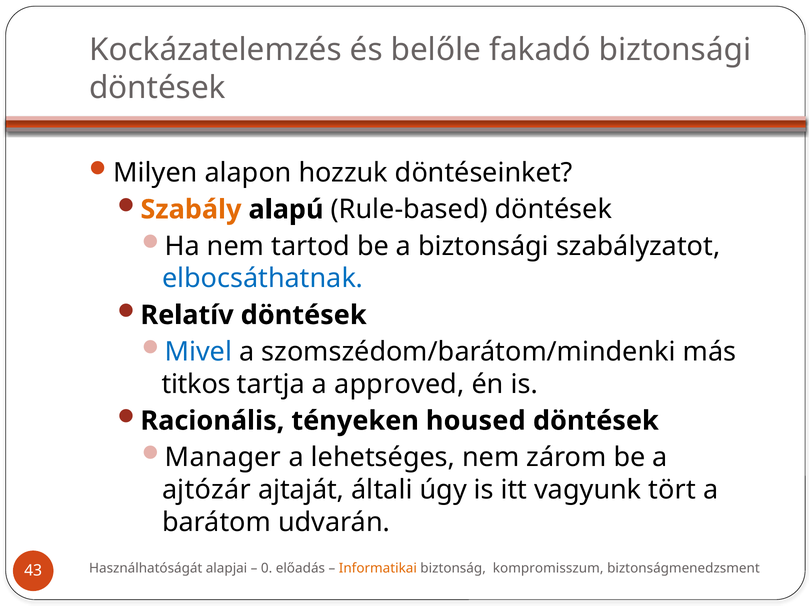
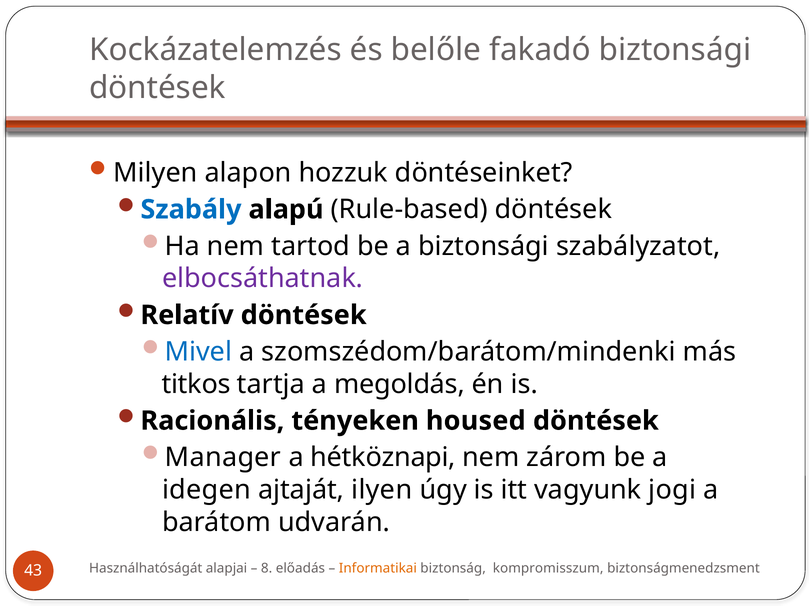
Szabály colour: orange -> blue
elbocsáthatnak colour: blue -> purple
approved: approved -> megoldás
lehetséges: lehetséges -> hétköznapi
ajtózár: ajtózár -> idegen
általi: általi -> ilyen
tört: tört -> jogi
0: 0 -> 8
